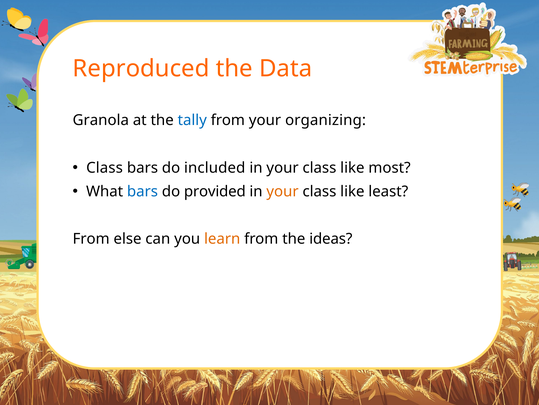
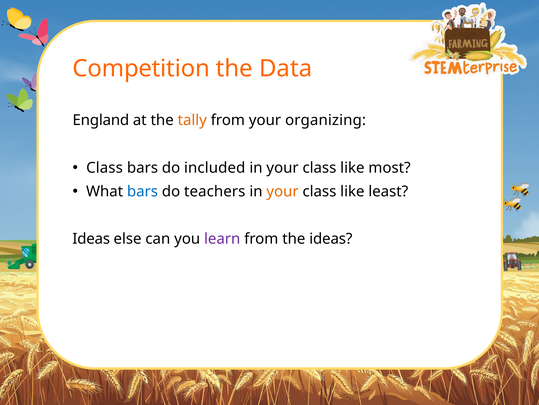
Reproduced: Reproduced -> Competition
Granola: Granola -> England
tally colour: blue -> orange
provided: provided -> teachers
From at (91, 239): From -> Ideas
learn colour: orange -> purple
